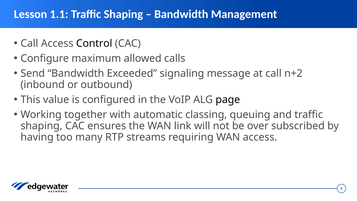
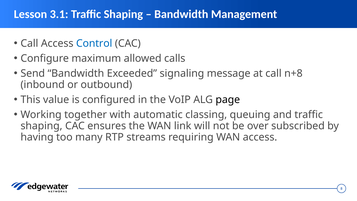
1.1: 1.1 -> 3.1
Control colour: black -> blue
n+2: n+2 -> n+8
